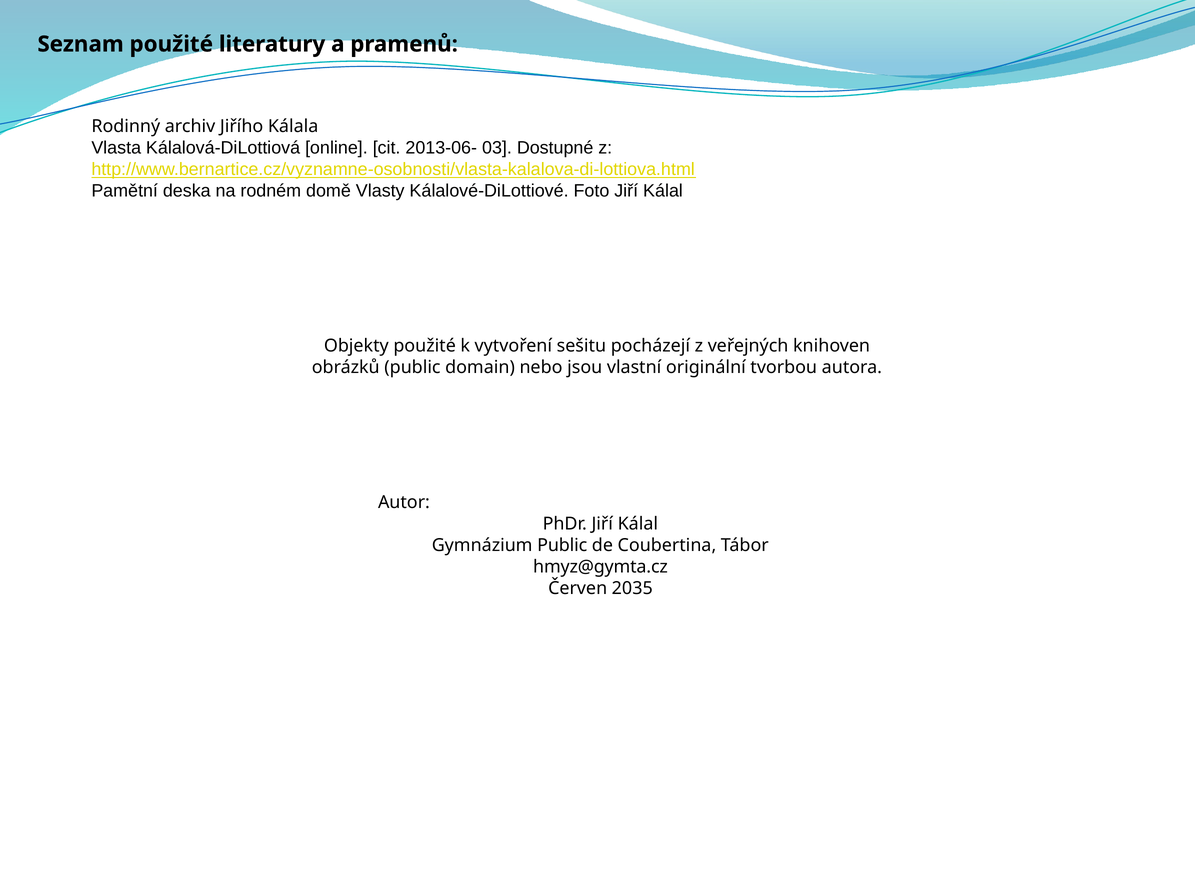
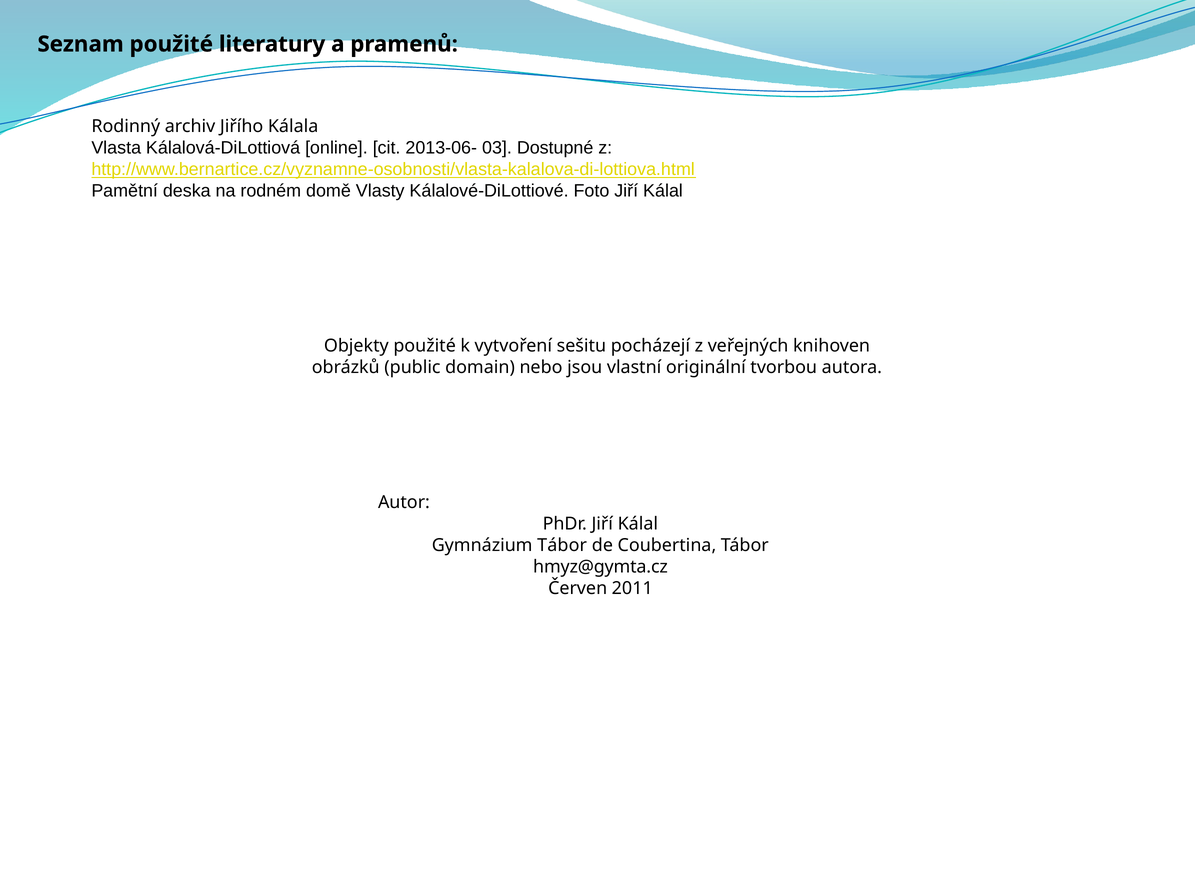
Gymnázium Public: Public -> Tábor
2035: 2035 -> 2011
